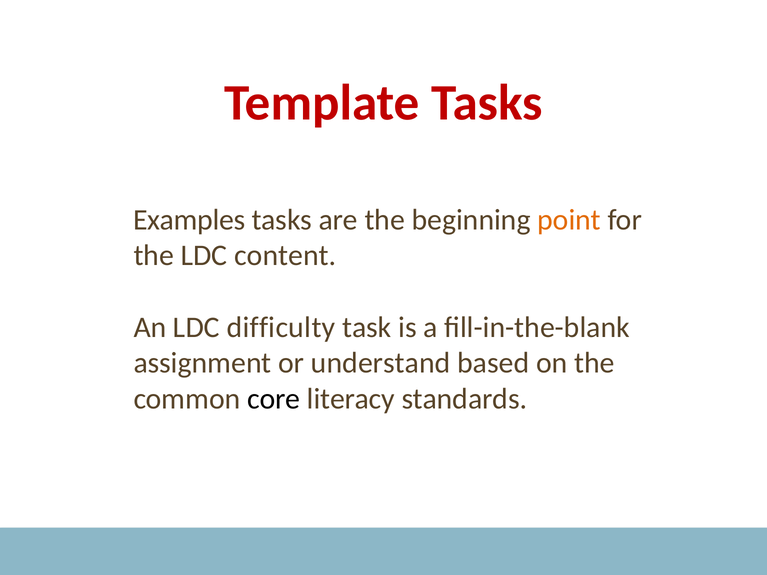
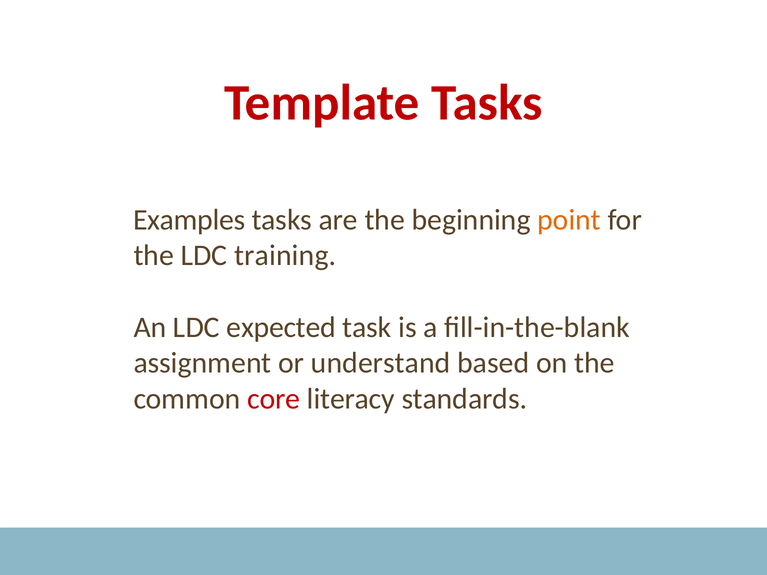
content: content -> training
difficulty: difficulty -> expected
core colour: black -> red
